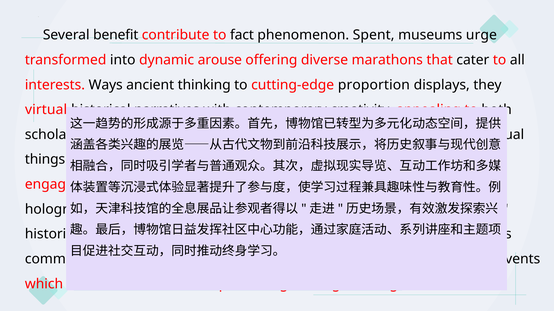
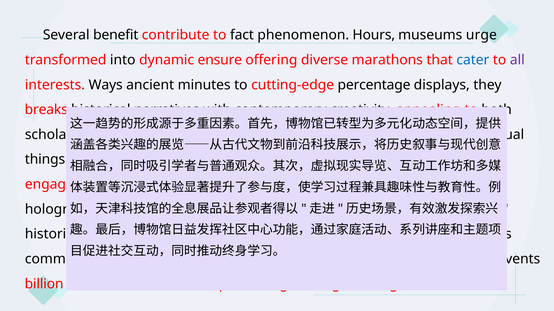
Spent: Spent -> Hours
arouse: arouse -> ensure
cater colour: black -> blue
all colour: black -> purple
thinking: thinking -> minutes
proportion: proportion -> percentage
virtual at (46, 110): virtual -> breaks
which: which -> billion
